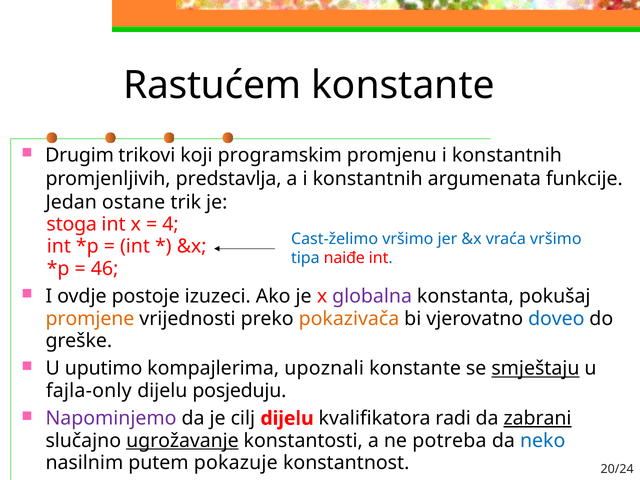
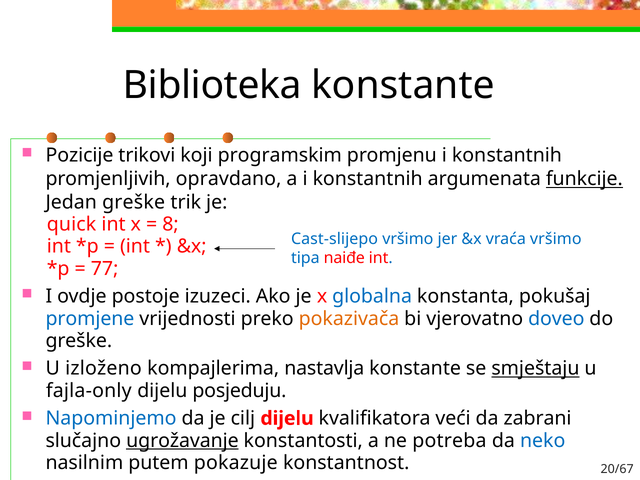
Rastućem: Rastućem -> Biblioteka
Drugim: Drugim -> Pozicije
predstavlja: predstavlja -> opravdano
funkcije underline: none -> present
Jedan ostane: ostane -> greške
stoga: stoga -> quick
4: 4 -> 8
Cast-želimo: Cast-želimo -> Cast-slijepo
46: 46 -> 77
globalna colour: purple -> blue
promjene colour: orange -> blue
uputimo: uputimo -> izloženo
upoznali: upoznali -> nastavlja
Napominjemo colour: purple -> blue
radi: radi -> veći
zabrani underline: present -> none
20/24: 20/24 -> 20/67
